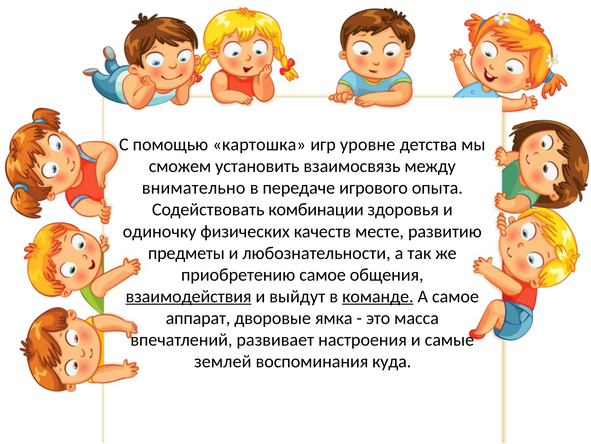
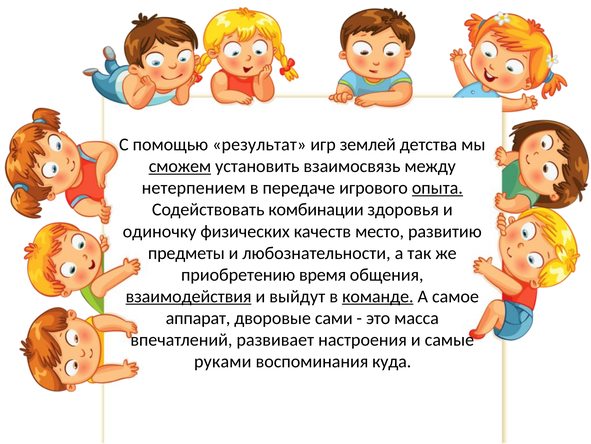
картошка: картошка -> результат
уровне: уровне -> землей
сможем underline: none -> present
внимательно: внимательно -> нетерпением
опыта underline: none -> present
месте: месте -> место
приобретению самое: самое -> время
ямка: ямка -> сами
землей: землей -> руками
